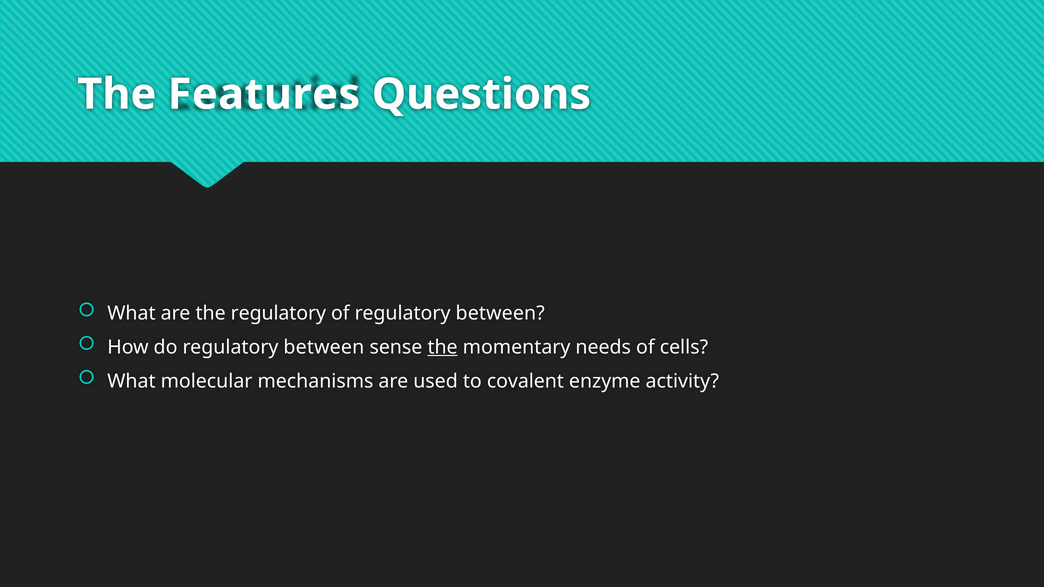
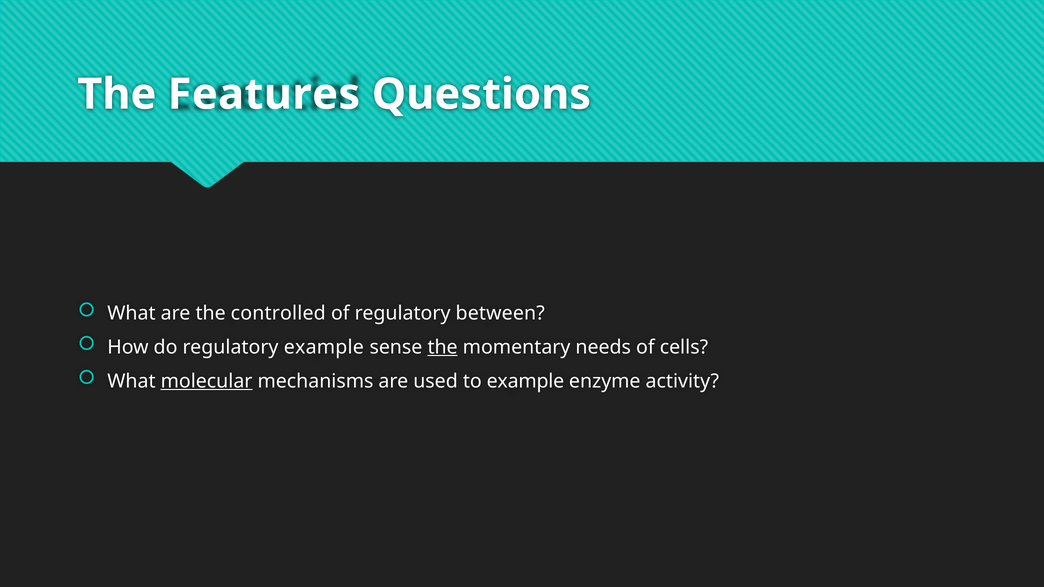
the regulatory: regulatory -> controlled
do regulatory between: between -> example
molecular underline: none -> present
to covalent: covalent -> example
